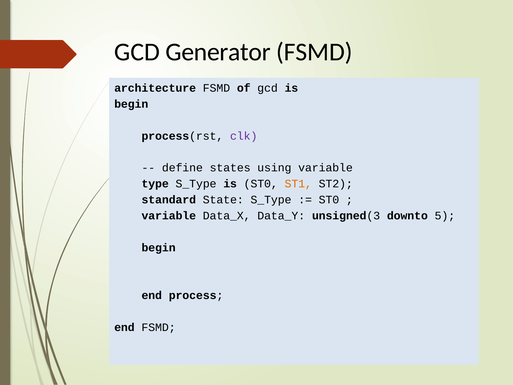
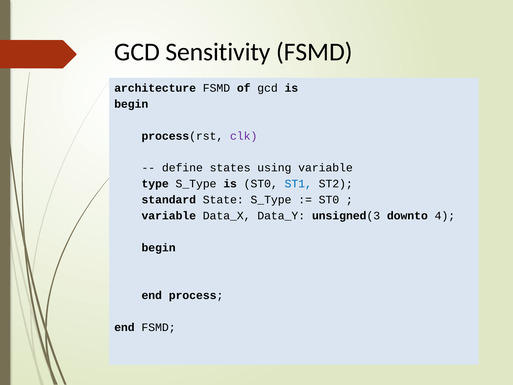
Generator: Generator -> Sensitivity
ST1 colour: orange -> blue
5: 5 -> 4
